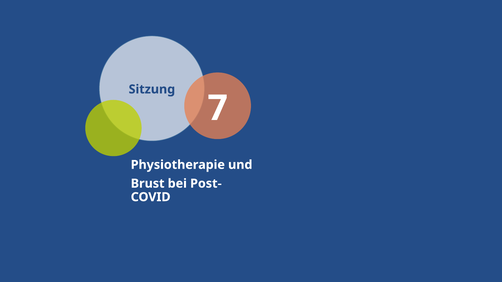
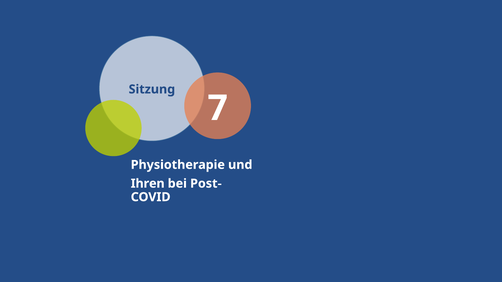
Brust: Brust -> Ihren
